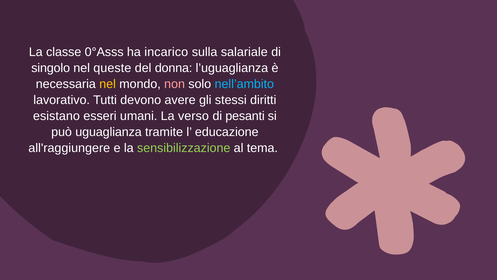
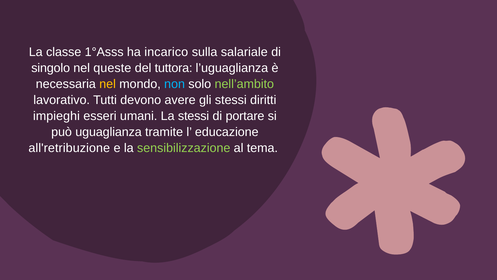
0°Asss: 0°Asss -> 1°Asss
donna: donna -> tuttora
non colour: pink -> light blue
nell’ambito colour: light blue -> light green
esistano: esistano -> impieghi
La verso: verso -> stessi
pesanti: pesanti -> portare
all'raggiungere: all'raggiungere -> all'retribuzione
